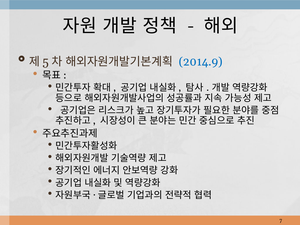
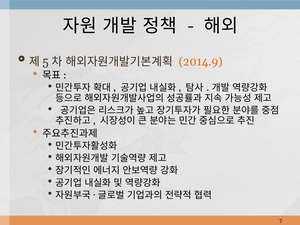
2014.9 colour: blue -> orange
